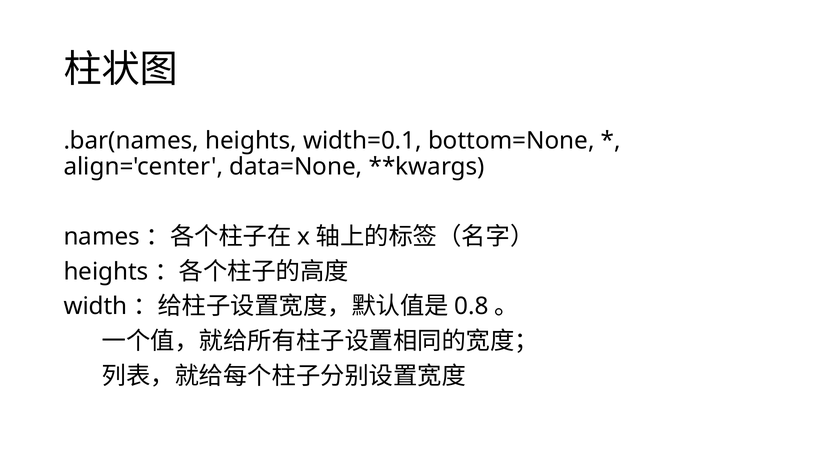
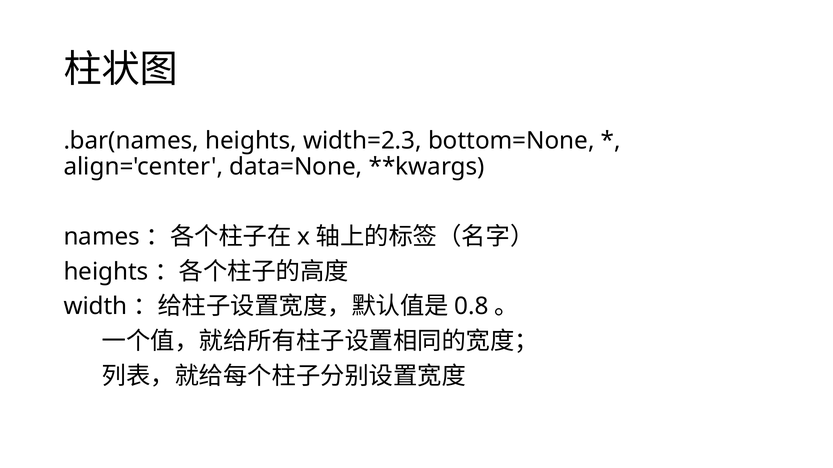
width=0.1: width=0.1 -> width=2.3
